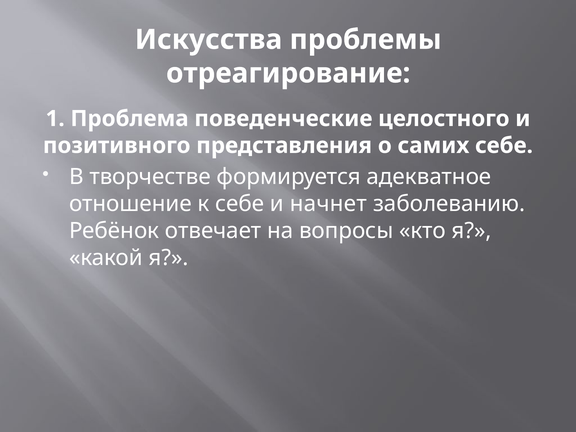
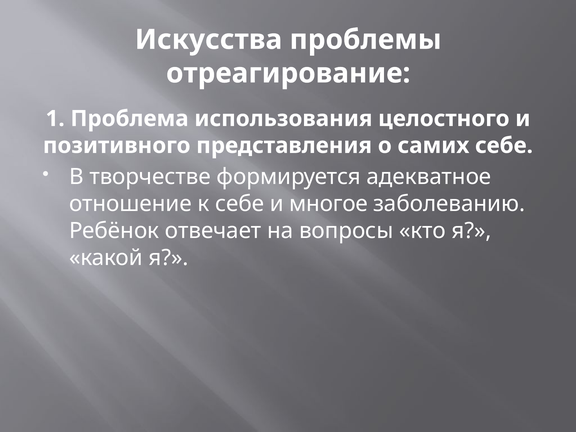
поведенческие: поведенческие -> использования
начнет: начнет -> многое
